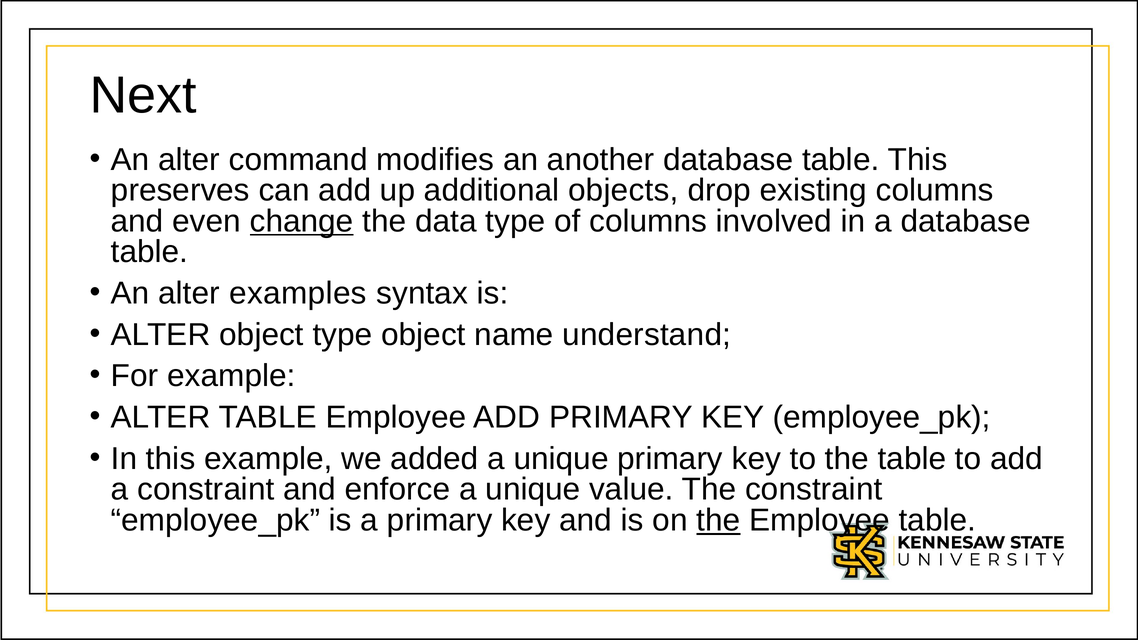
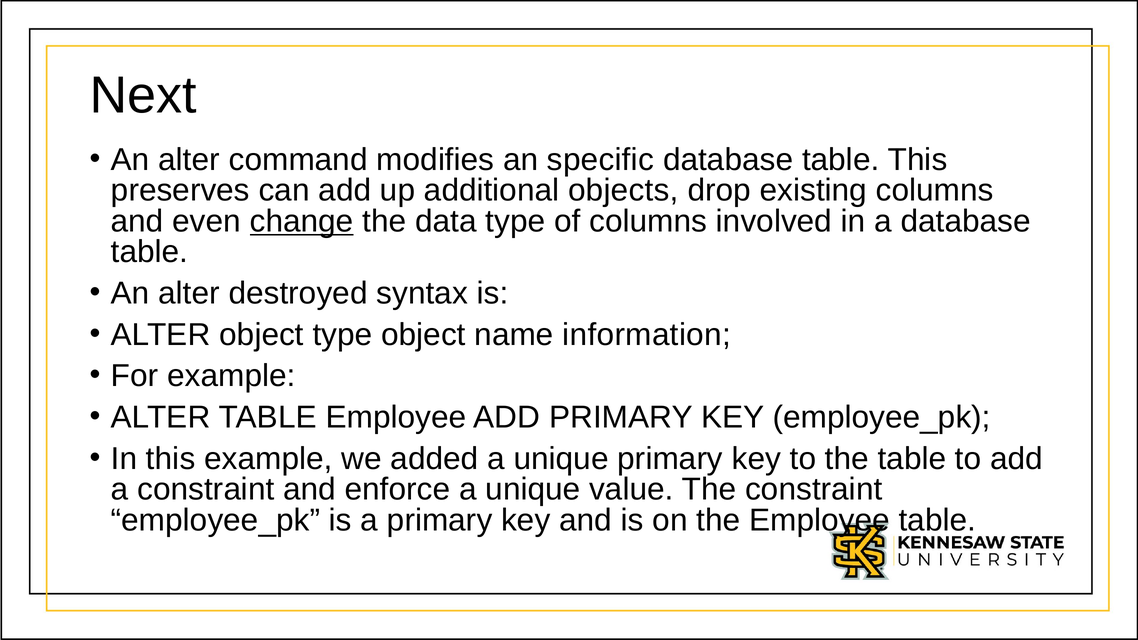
another: another -> specific
examples: examples -> destroyed
understand: understand -> information
the at (718, 520) underline: present -> none
